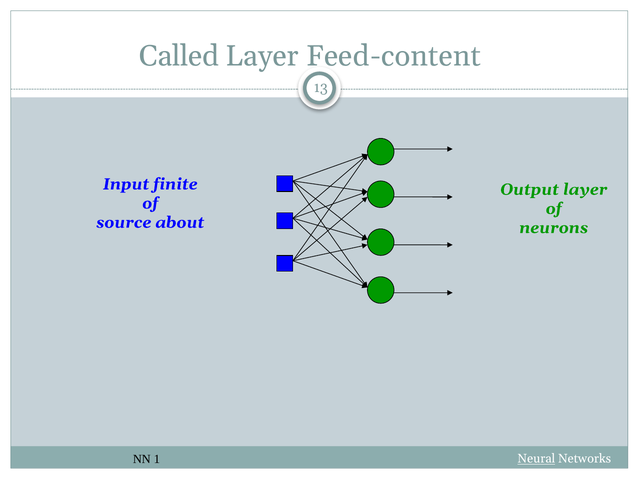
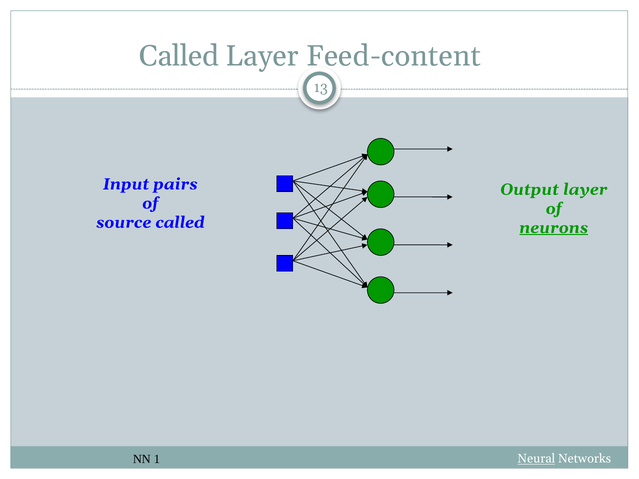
finite: finite -> pairs
source about: about -> called
neurons underline: none -> present
